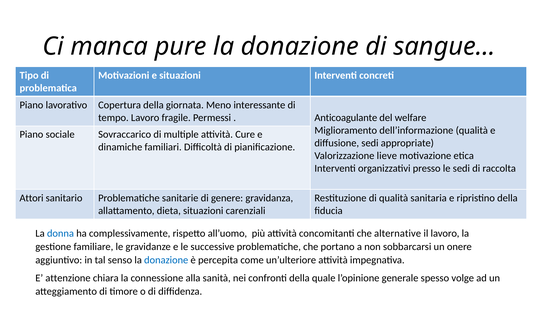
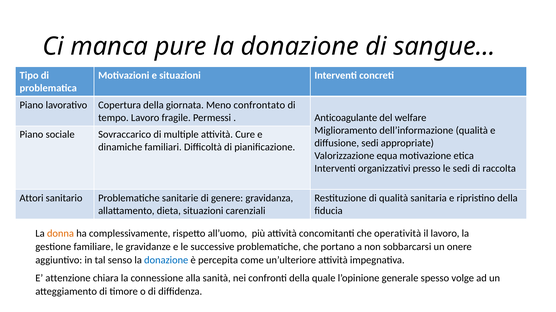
interessante: interessante -> confrontato
lieve: lieve -> equa
donna colour: blue -> orange
alternative: alternative -> operatività
